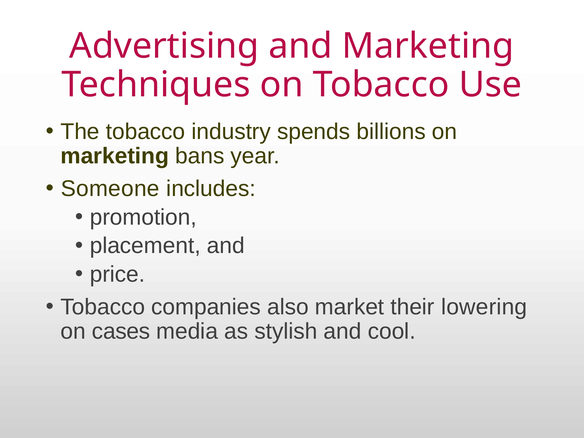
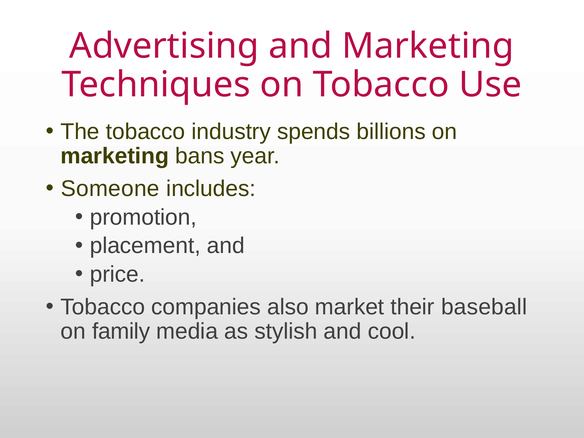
lowering: lowering -> baseball
cases: cases -> family
